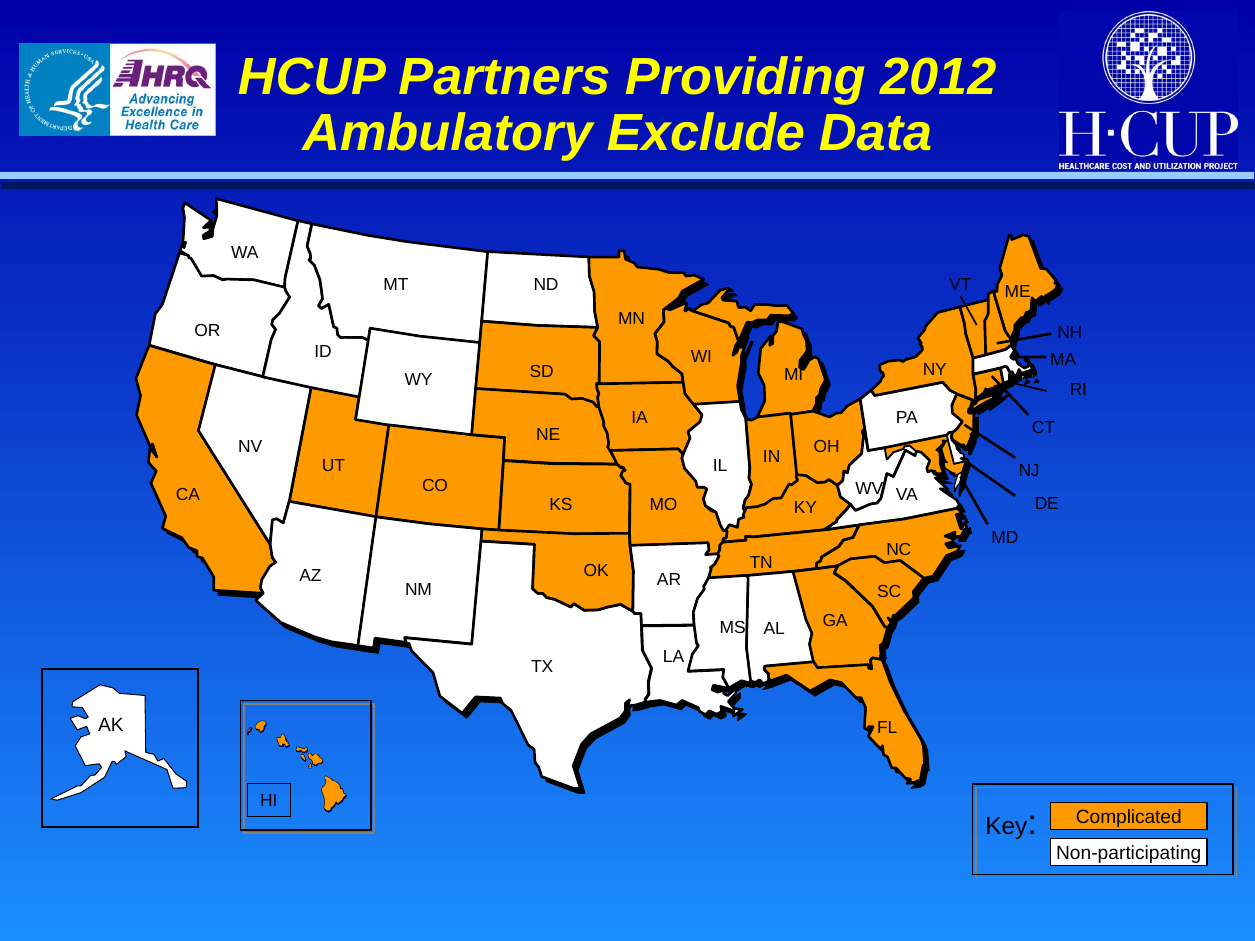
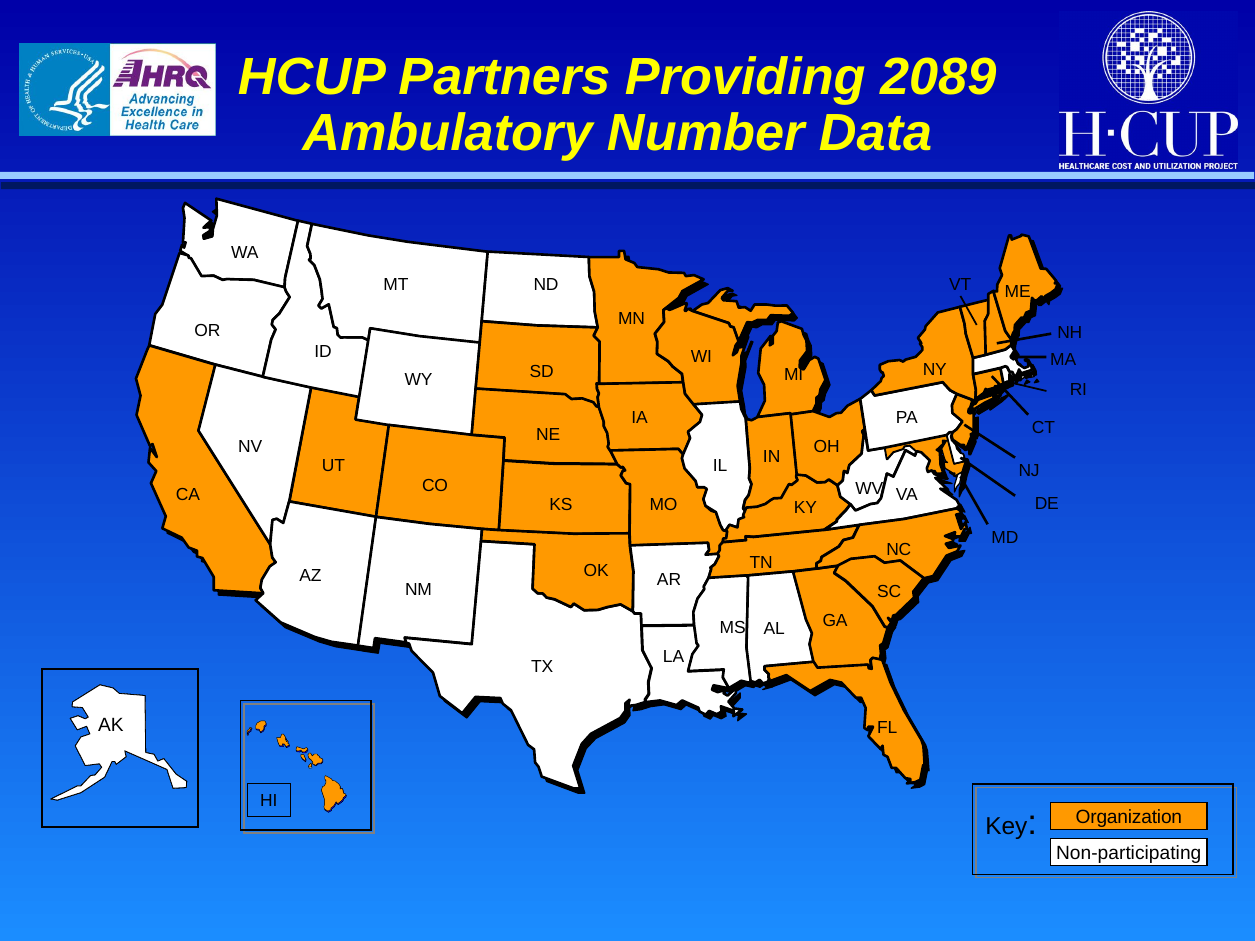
2012: 2012 -> 2089
Exclude: Exclude -> Number
Complicated: Complicated -> Organization
